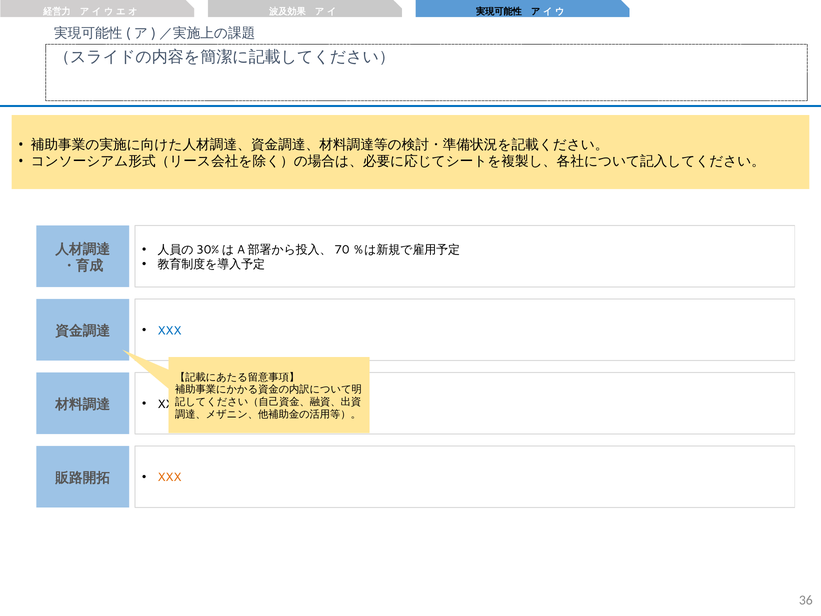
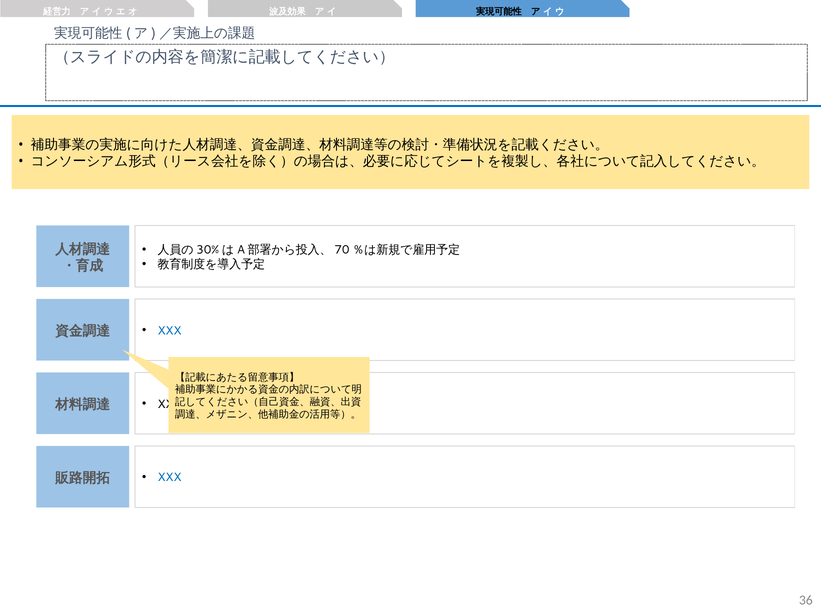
XXX at (169, 477) colour: orange -> blue
